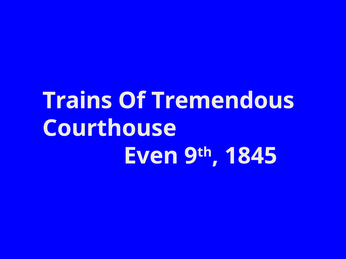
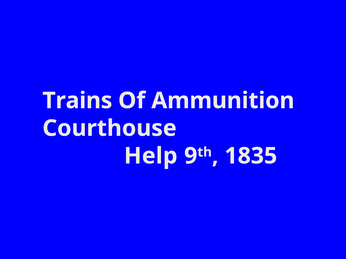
Tremendous: Tremendous -> Ammunition
Even: Even -> Help
1845: 1845 -> 1835
